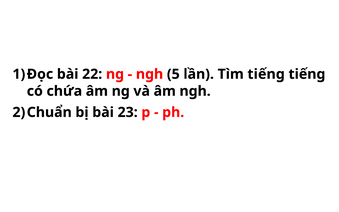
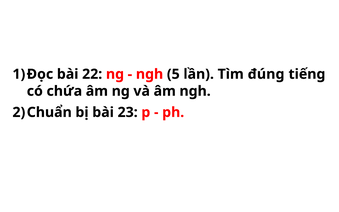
Tìm tiếng: tiếng -> đúng
